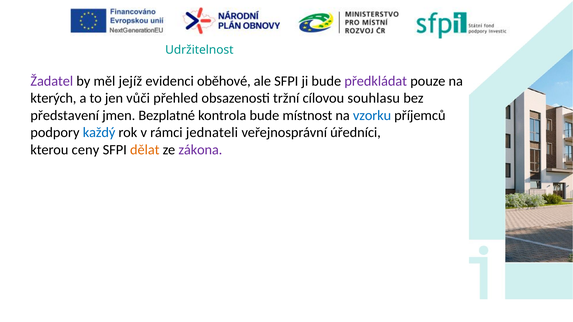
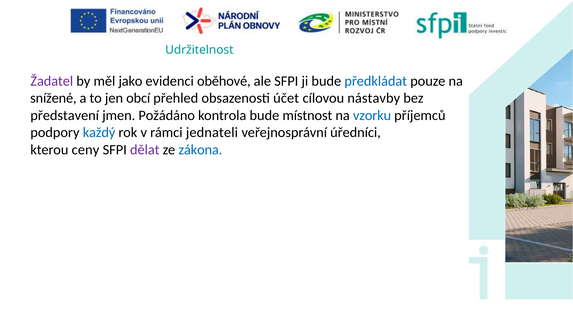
jejíž: jejíž -> jako
předkládat colour: purple -> blue
kterých: kterých -> snížené
vůči: vůči -> obcí
tržní: tržní -> účet
souhlasu: souhlasu -> nástavby
Bezplatné: Bezplatné -> Požádáno
dělat colour: orange -> purple
zákona colour: purple -> blue
